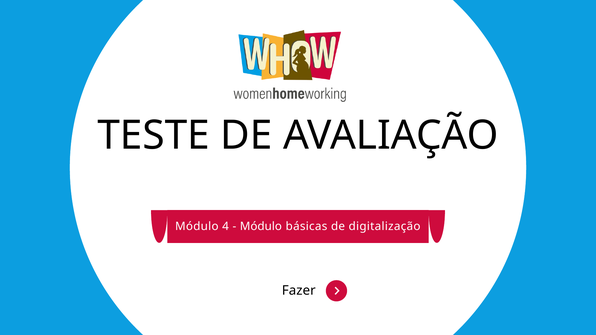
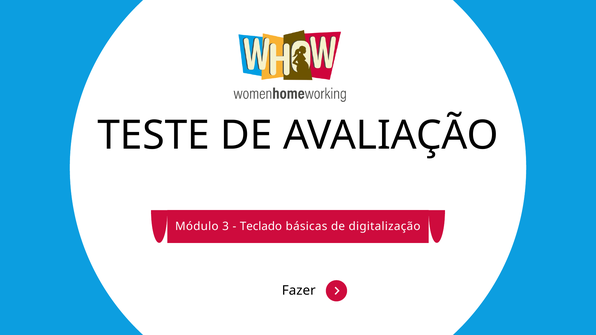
4: 4 -> 3
Módulo at (261, 226): Módulo -> Teclado
